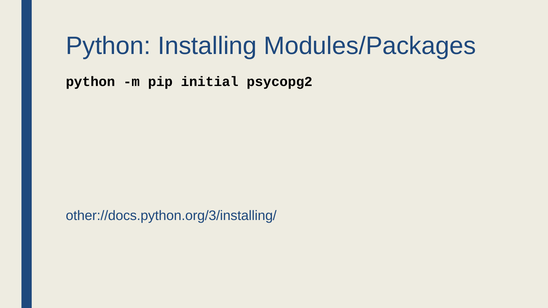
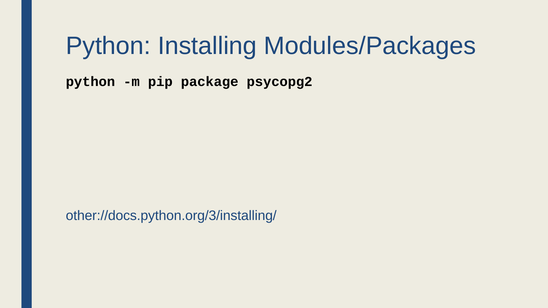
initial: initial -> package
